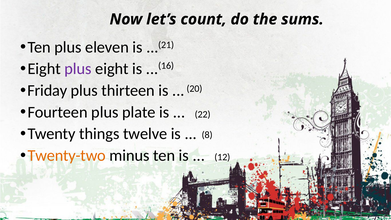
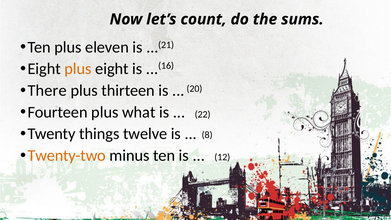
plus at (78, 69) colour: purple -> orange
Friday: Friday -> There
plate: plate -> what
